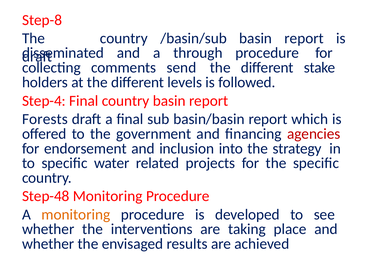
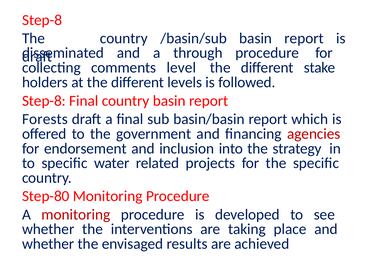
send: send -> level
Step-4 at (44, 101): Step-4 -> Step-8
Step-48: Step-48 -> Step-80
monitoring at (76, 215) colour: orange -> red
